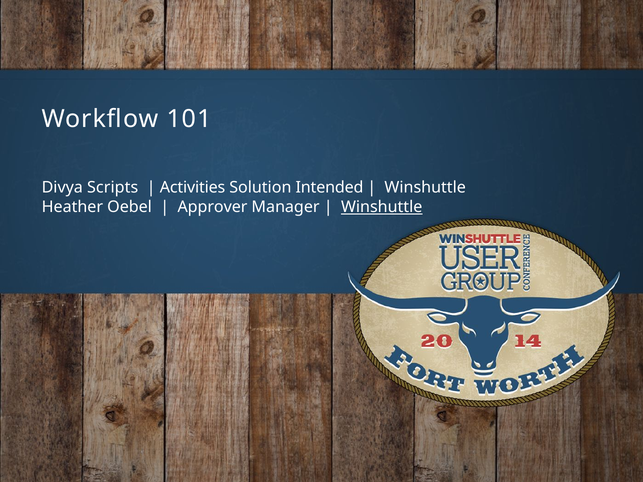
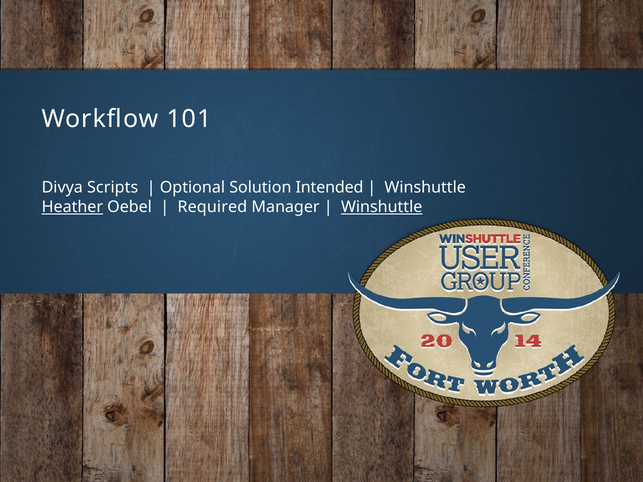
Activities: Activities -> Optional
Heather underline: none -> present
Approver: Approver -> Required
